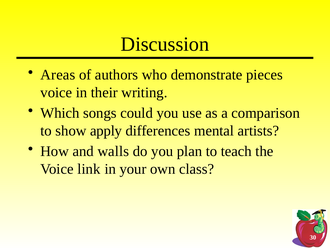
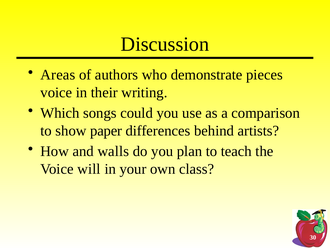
apply: apply -> paper
mental: mental -> behind
link: link -> will
